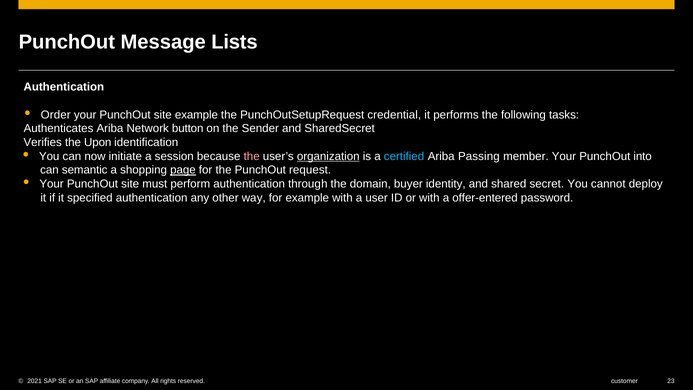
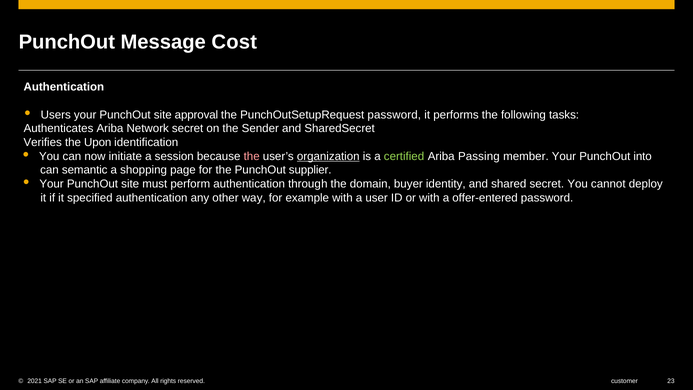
Lists: Lists -> Cost
Order: Order -> Users
site example: example -> approval
PunchOutSetupRequest credential: credential -> password
Network button: button -> secret
certified colour: light blue -> light green
page underline: present -> none
request: request -> supplier
